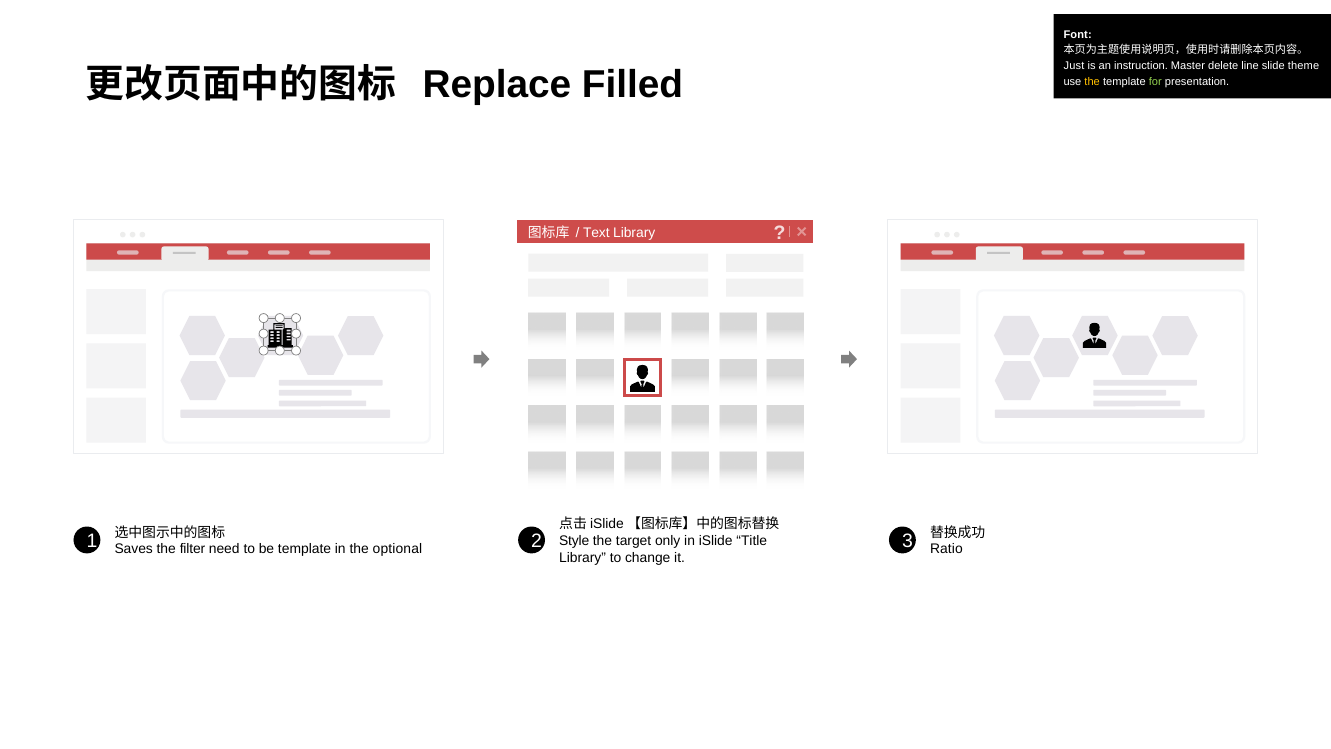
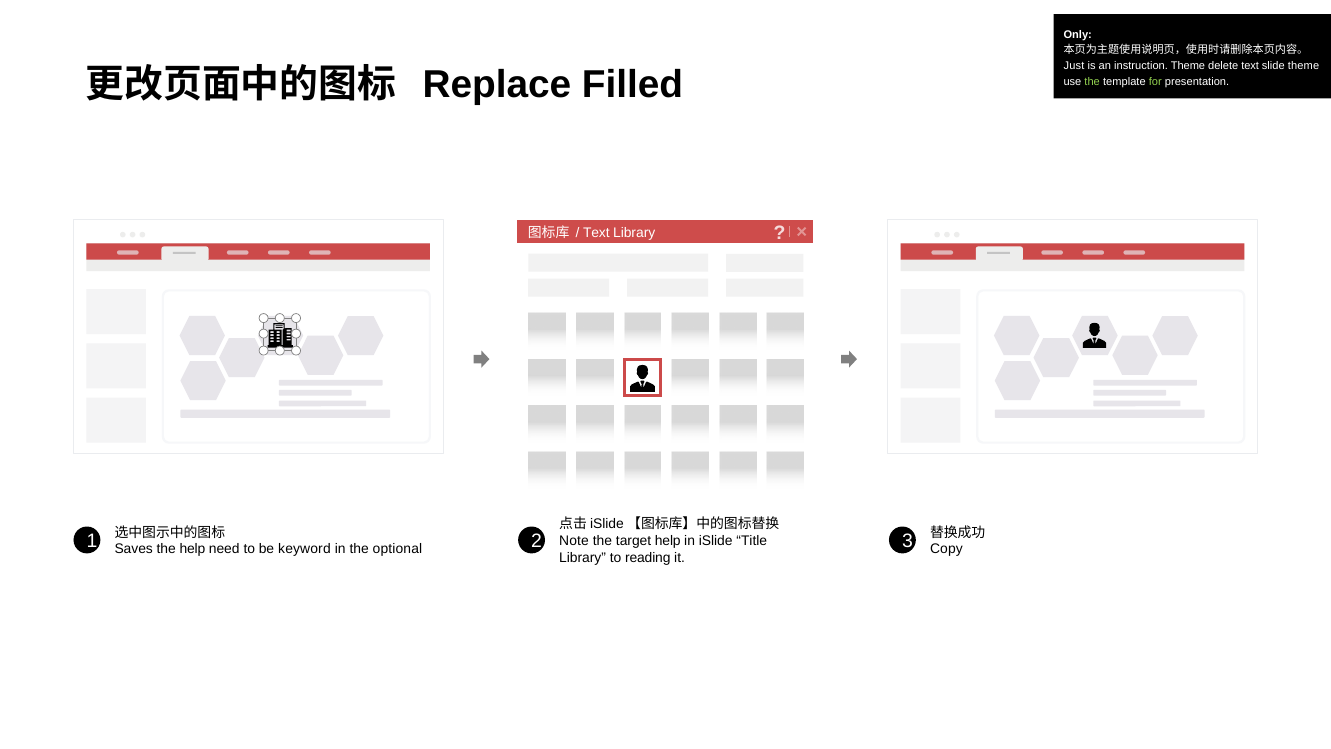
Font: Font -> Only
instruction Master: Master -> Theme
delete line: line -> text
the at (1092, 82) colour: yellow -> light green
Style: Style -> Note
target only: only -> help
the filter: filter -> help
be template: template -> keyword
Ratio: Ratio -> Copy
change: change -> reading
